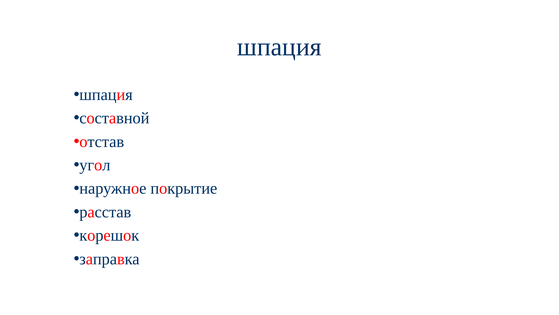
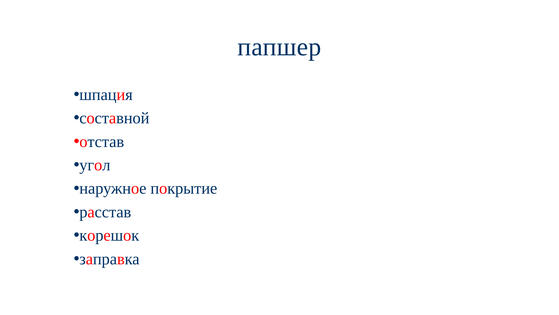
шпация at (279, 47): шпация -> папшер
